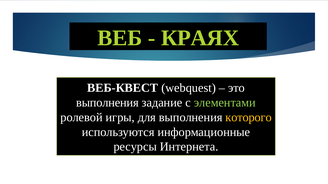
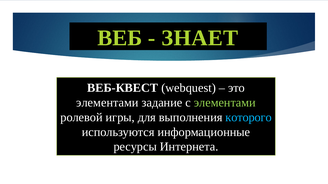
КРАЯХ: КРАЯХ -> ЗНАЕТ
выполнения at (107, 103): выполнения -> элементами
которого colour: yellow -> light blue
